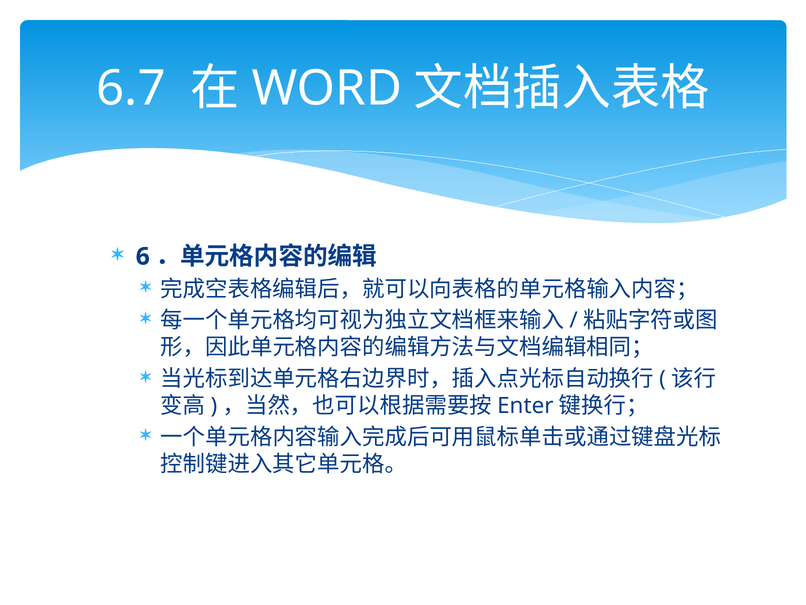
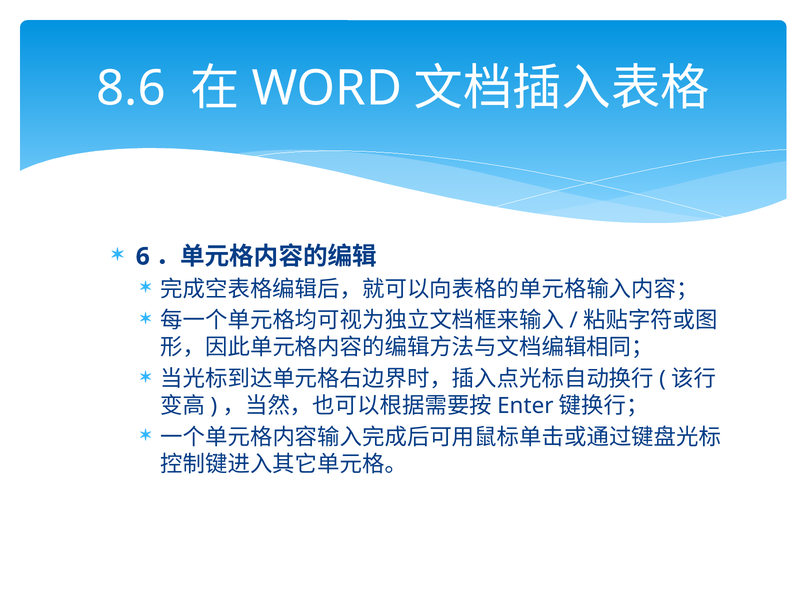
6.7: 6.7 -> 8.6
